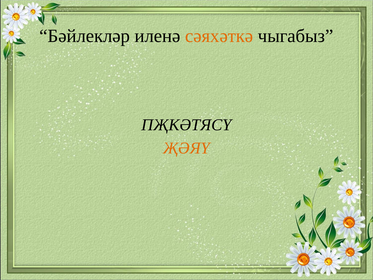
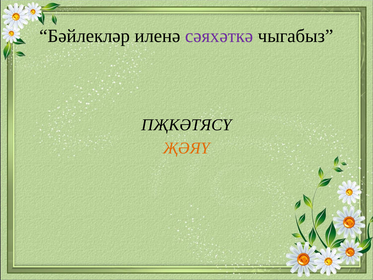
сәяхәткә colour: orange -> purple
